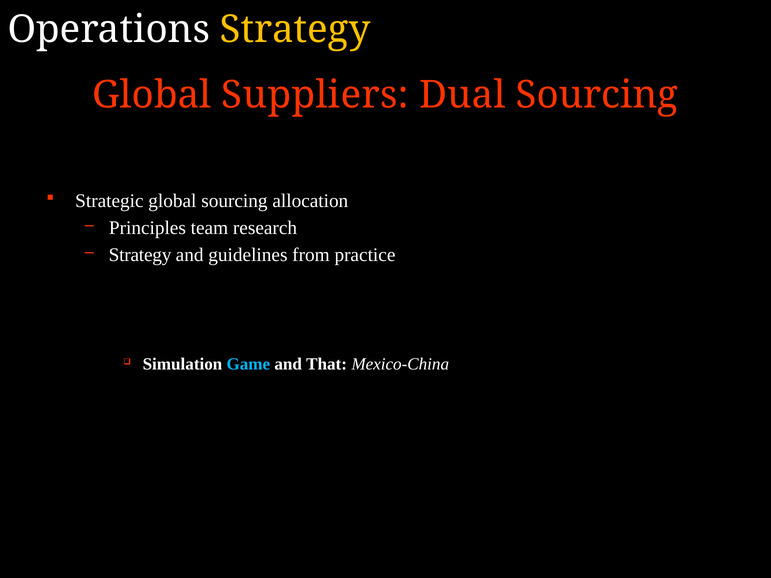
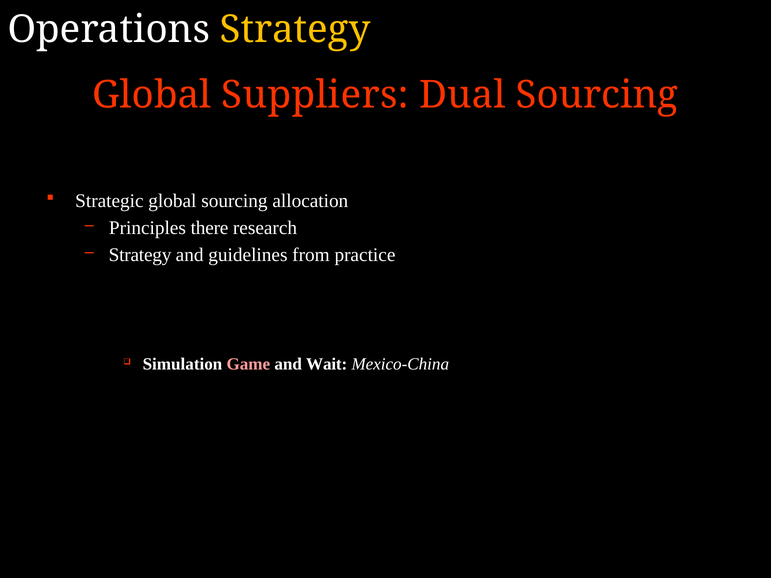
team: team -> there
Game colour: light blue -> pink
That: That -> Wait
